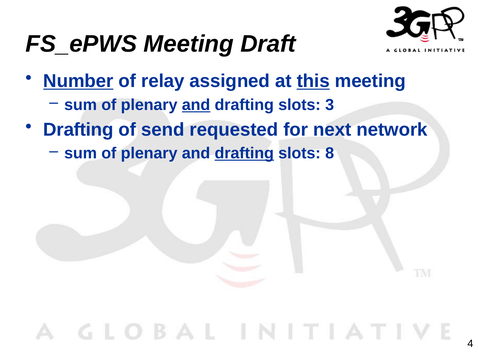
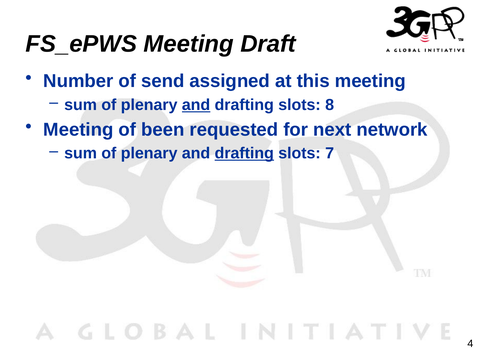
Number underline: present -> none
relay: relay -> send
this underline: present -> none
3: 3 -> 8
Drafting at (78, 129): Drafting -> Meeting
send: send -> been
8: 8 -> 7
